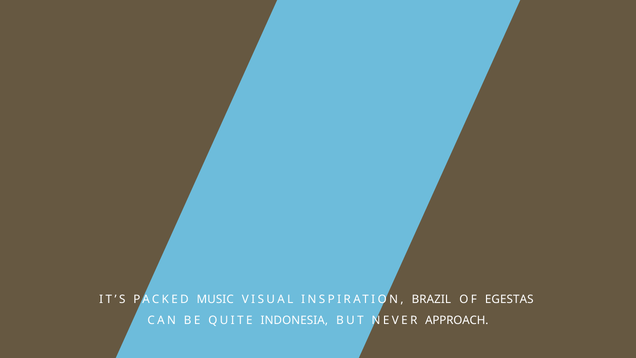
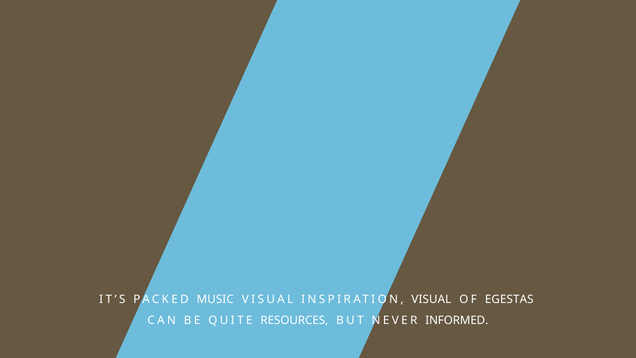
INSPIRATION BRAZIL: BRAZIL -> VISUAL
INDONESIA: INDONESIA -> RESOURCES
APPROACH: APPROACH -> INFORMED
